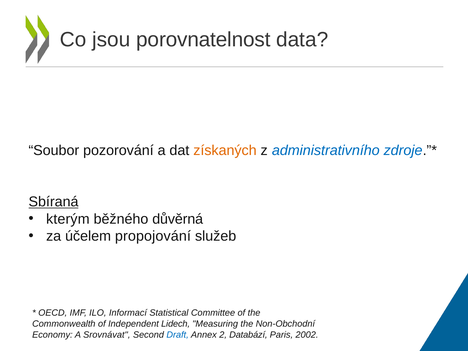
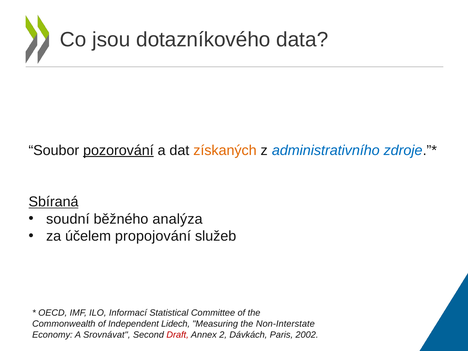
porovnatelnost: porovnatelnost -> dotazníkového
pozorování underline: none -> present
kterým: kterým -> soudní
důvěrná: důvěrná -> analýza
Non-Obchodní: Non-Obchodní -> Non-Interstate
Draft colour: blue -> red
Databází: Databází -> Dávkách
